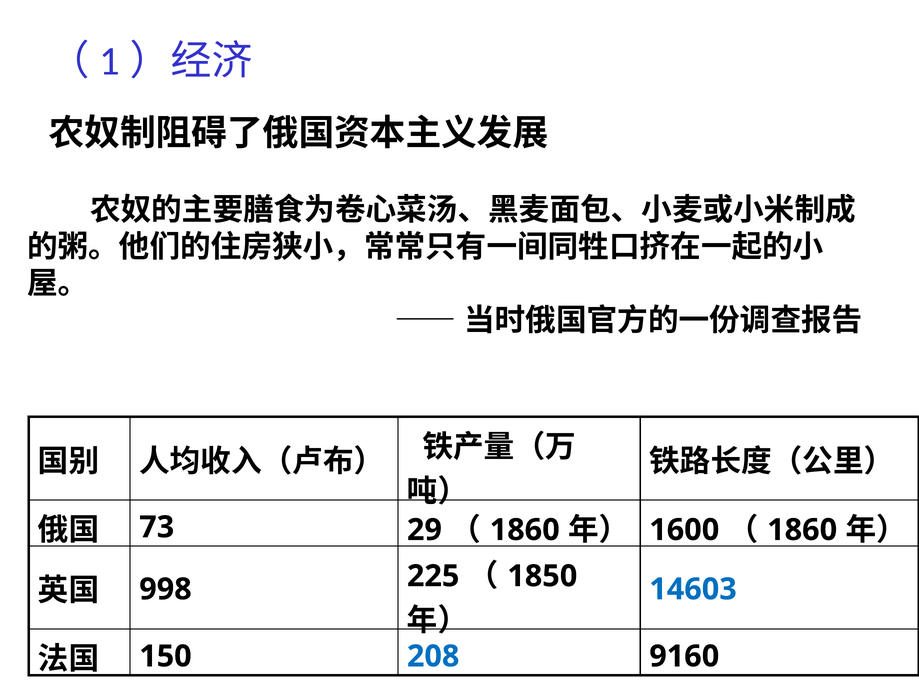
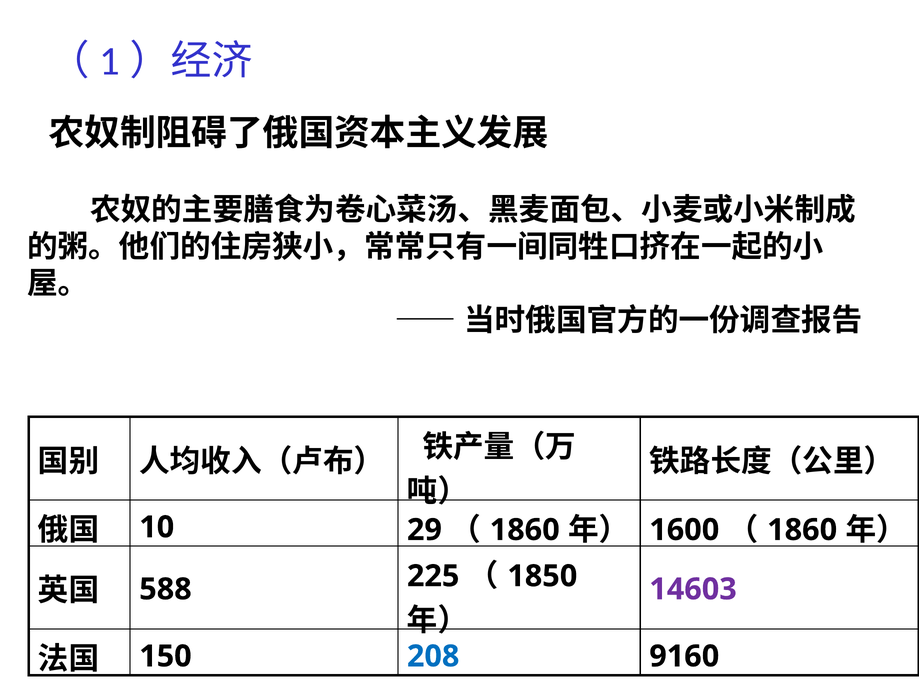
73: 73 -> 10
998: 998 -> 588
14603 colour: blue -> purple
